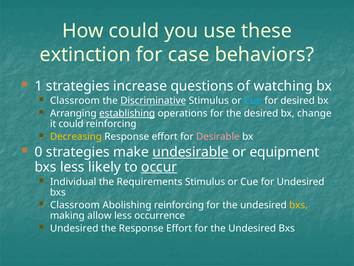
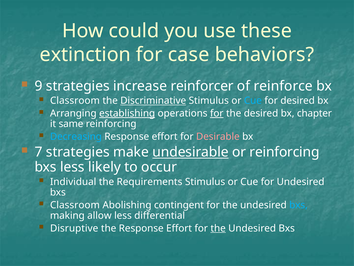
1: 1 -> 9
questions: questions -> reinforcer
watching: watching -> reinforce
for at (217, 113) underline: none -> present
change: change -> chapter
it could: could -> same
Decreasing colour: yellow -> light blue
0: 0 -> 7
or equipment: equipment -> reinforcing
occur underline: present -> none
Abolishing reinforcing: reinforcing -> contingent
bxs at (298, 205) colour: yellow -> light blue
occurrence: occurrence -> differential
Undesired at (74, 228): Undesired -> Disruptive
the at (218, 228) underline: none -> present
